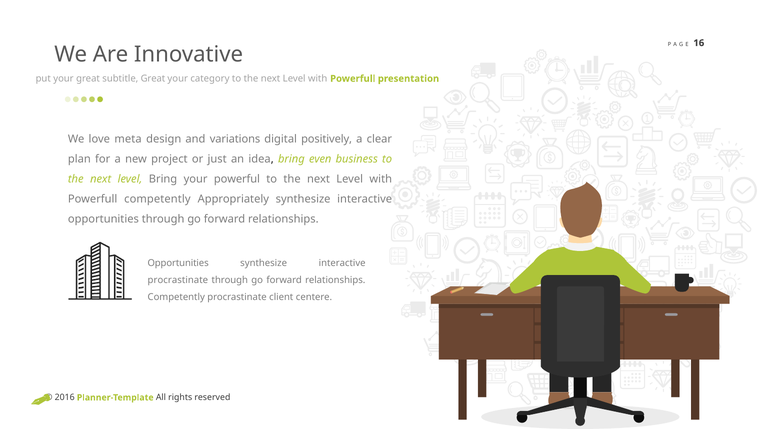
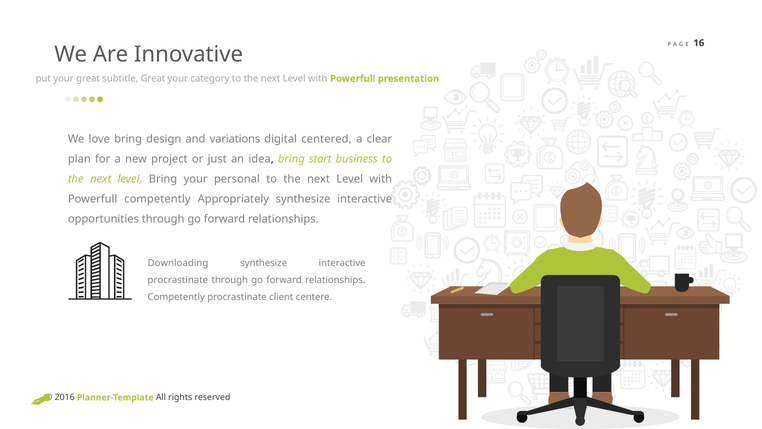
love meta: meta -> bring
positively: positively -> centered
even: even -> start
powerful: powerful -> personal
Opportunities at (178, 263): Opportunities -> Downloading
